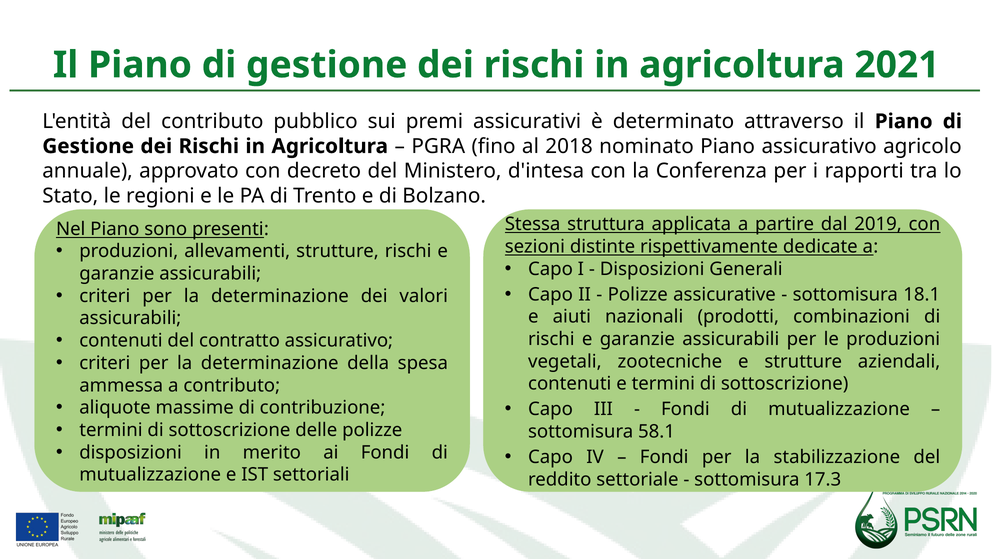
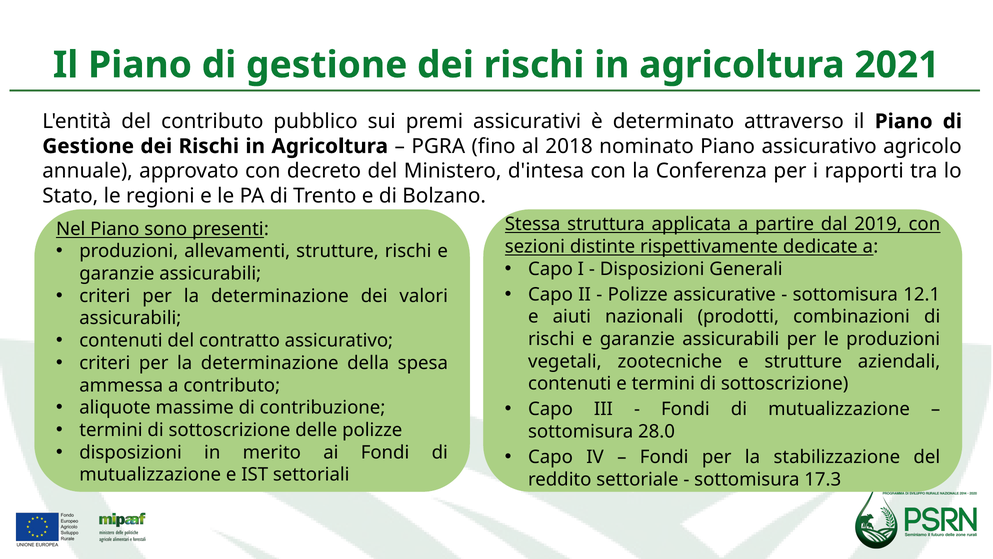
18.1: 18.1 -> 12.1
58.1: 58.1 -> 28.0
